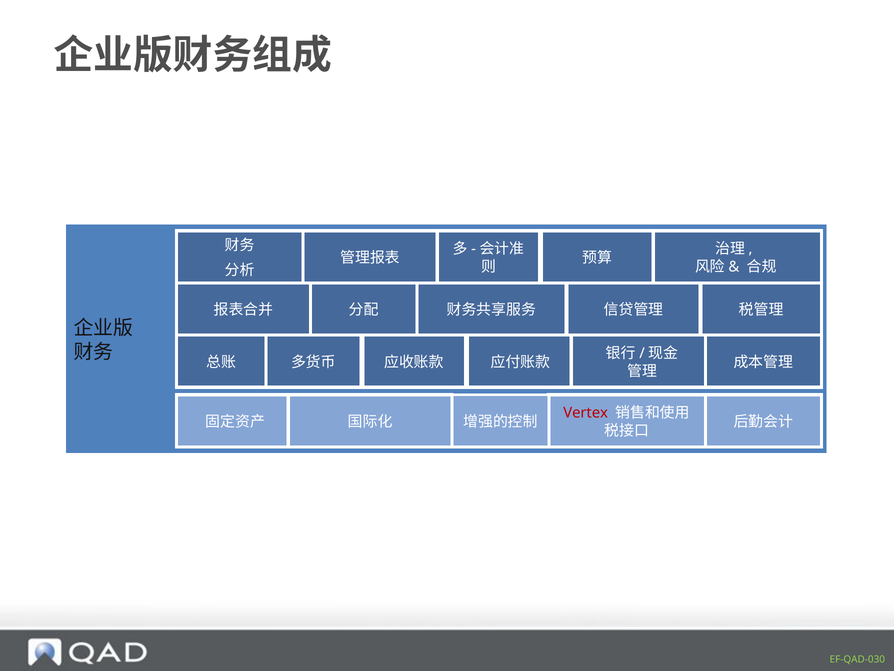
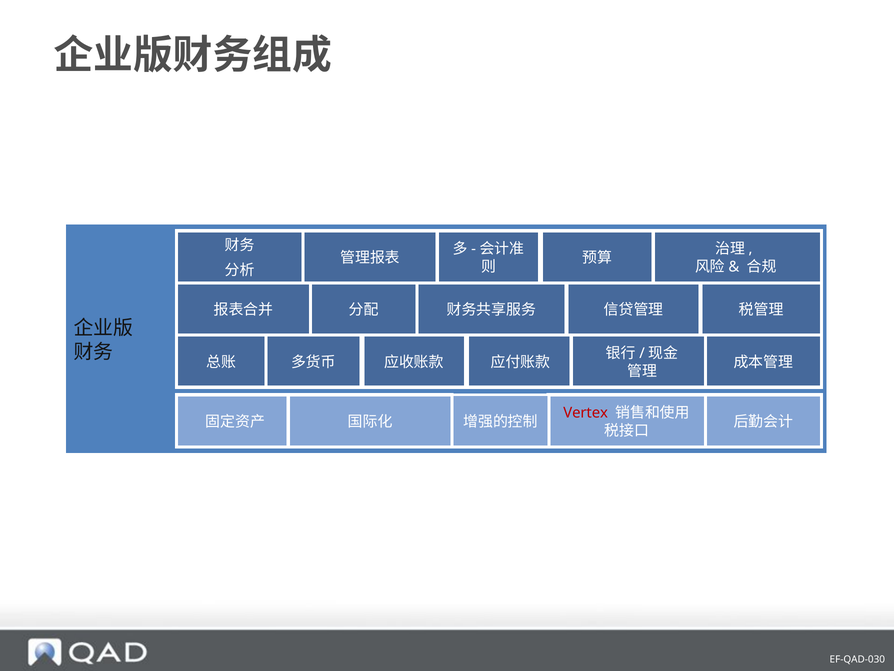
EF-QAD-030 colour: light green -> white
